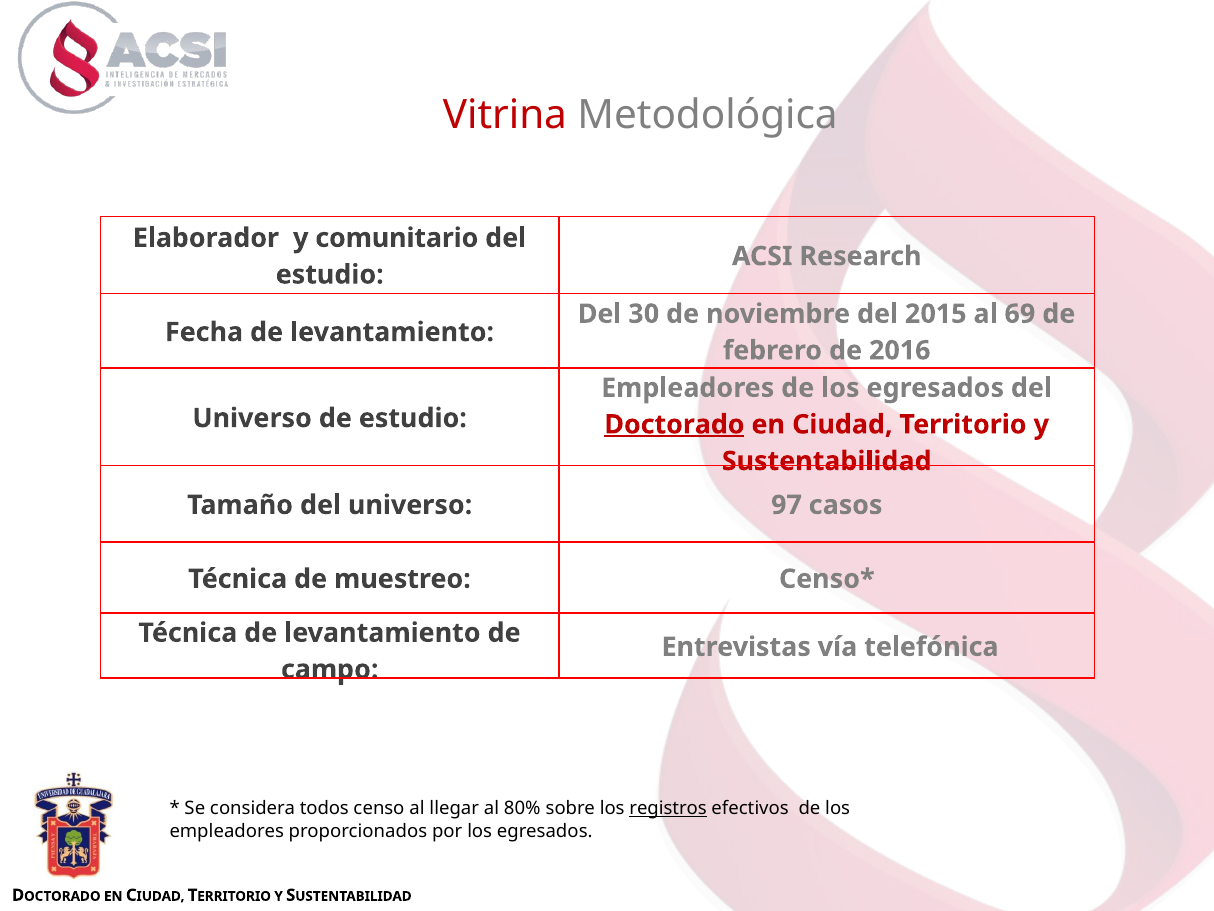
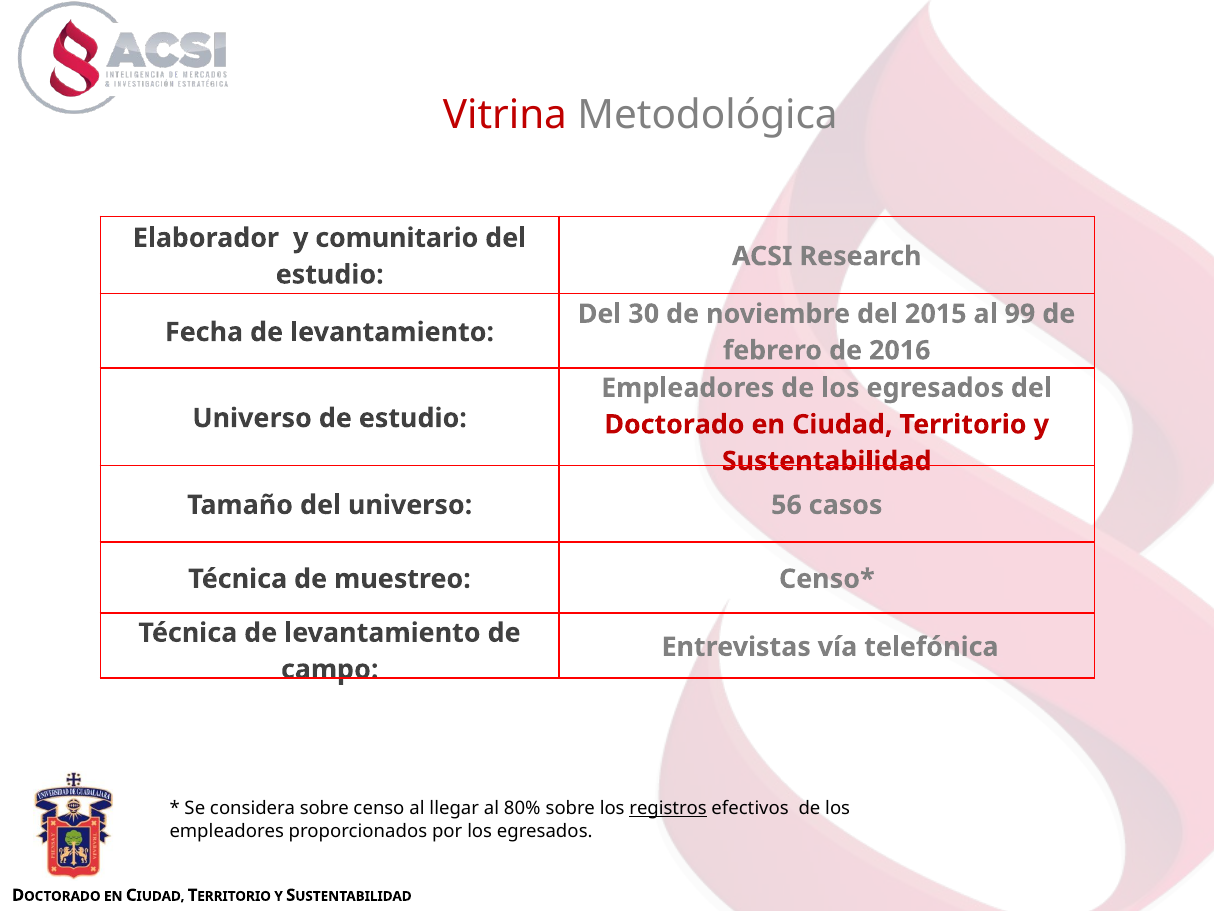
69: 69 -> 99
Doctorado at (674, 424) underline: present -> none
97: 97 -> 56
considera todos: todos -> sobre
